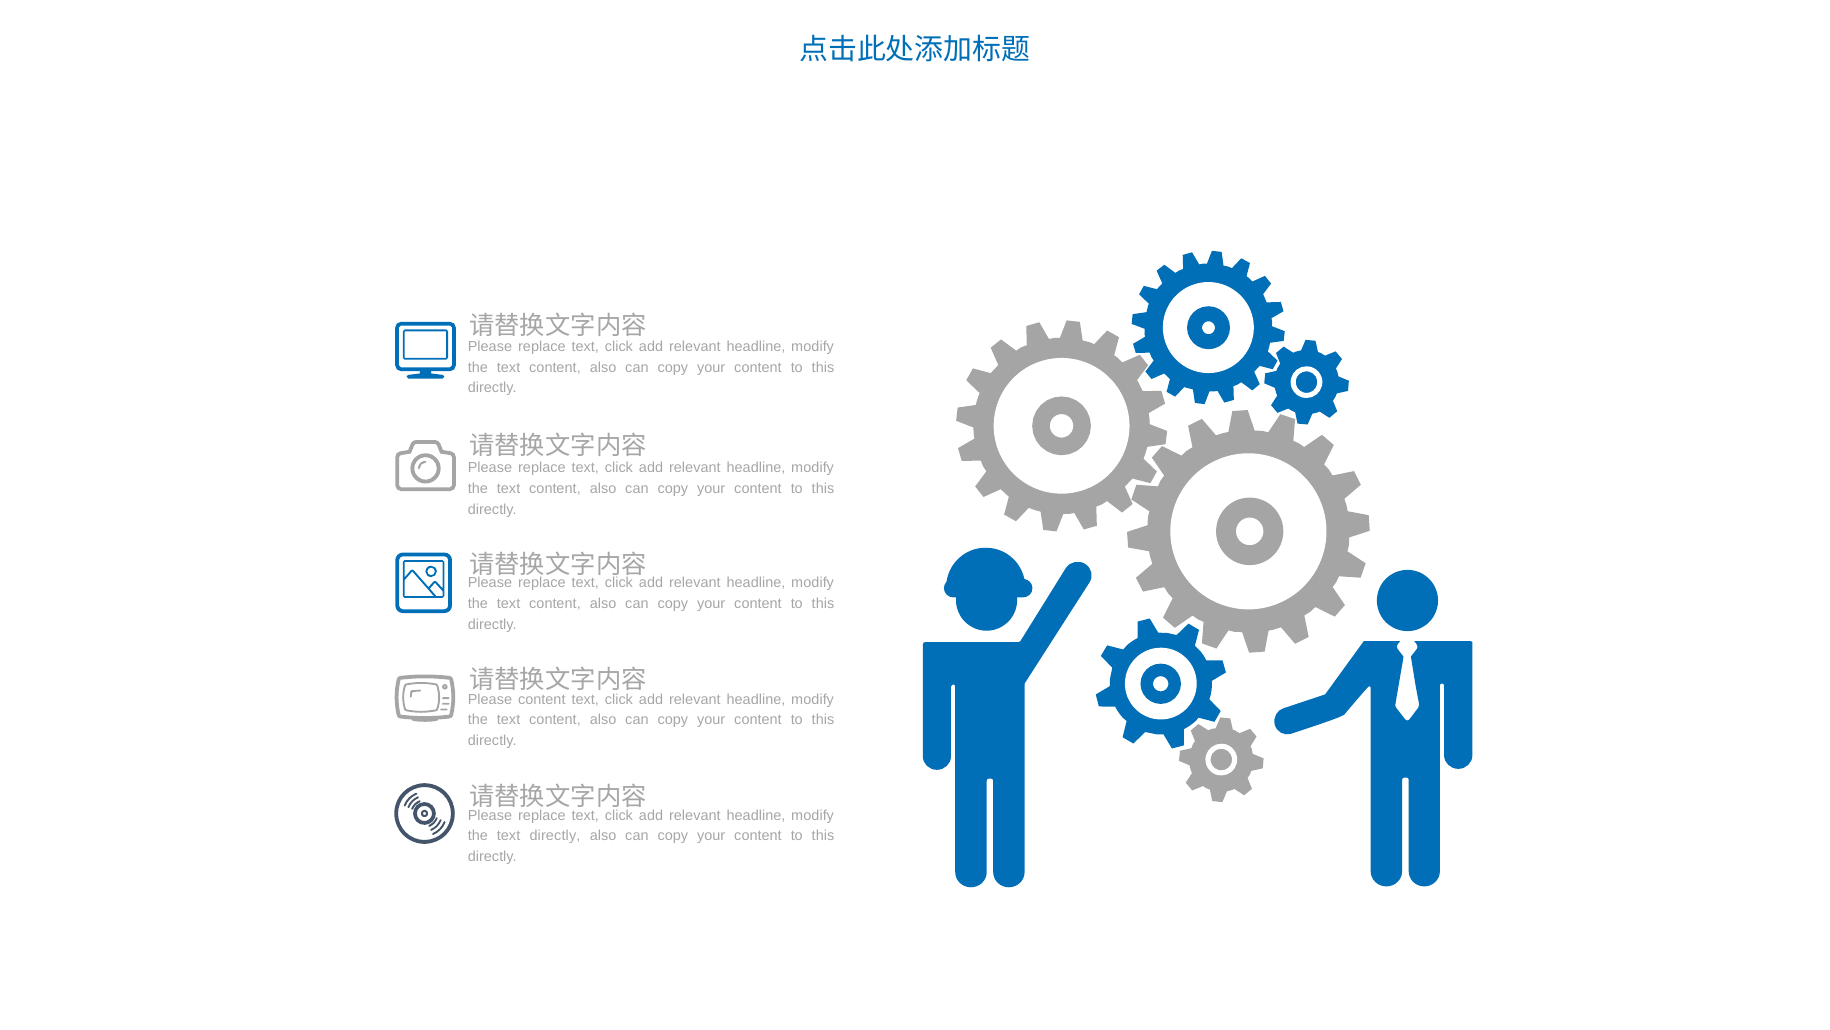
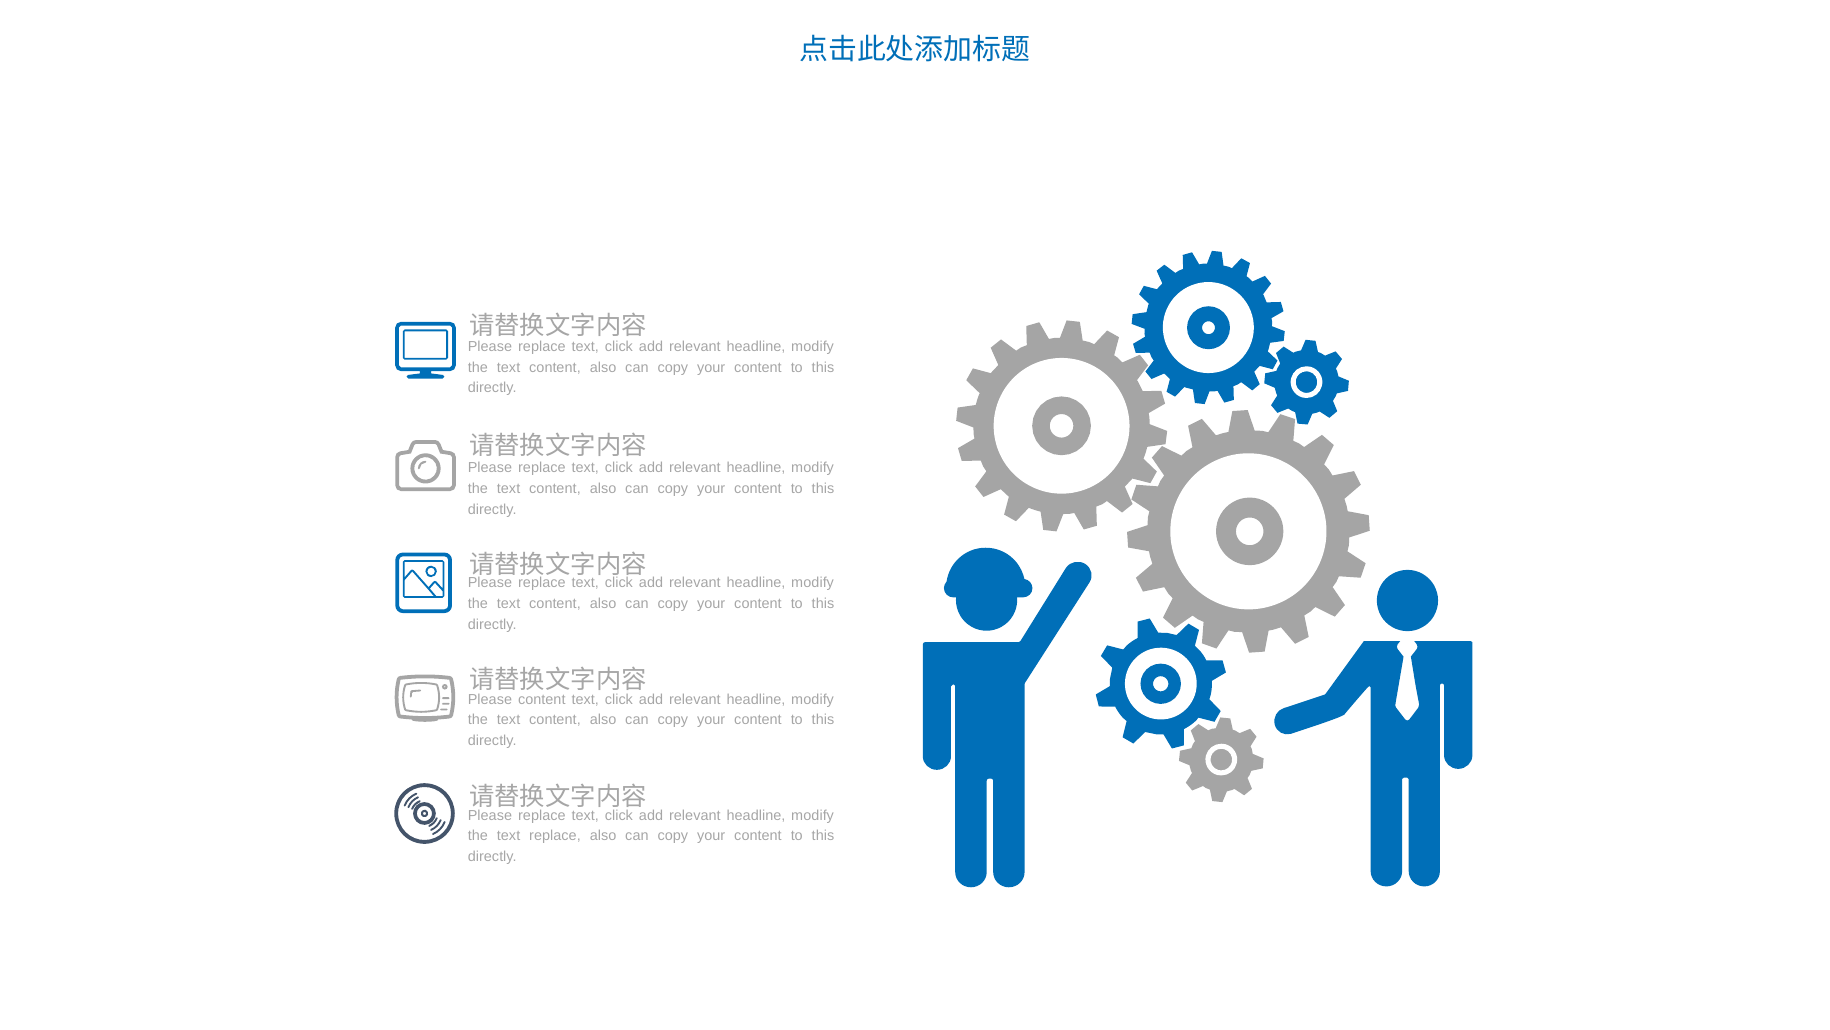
text directly: directly -> replace
